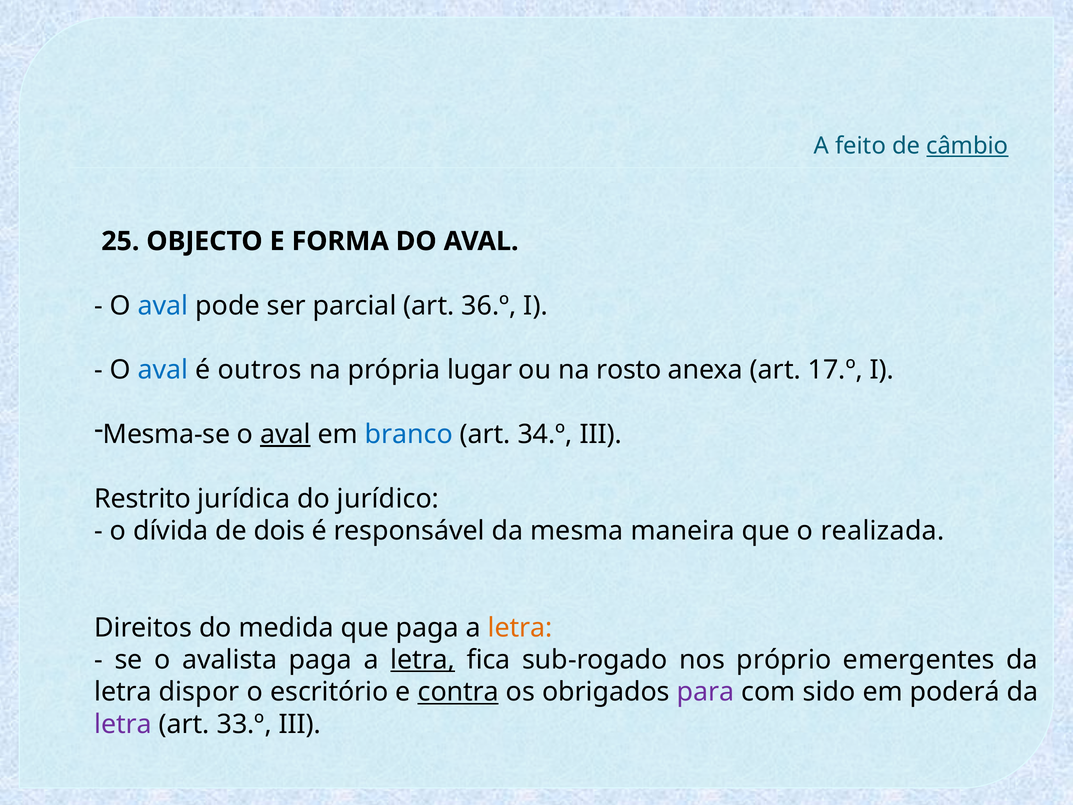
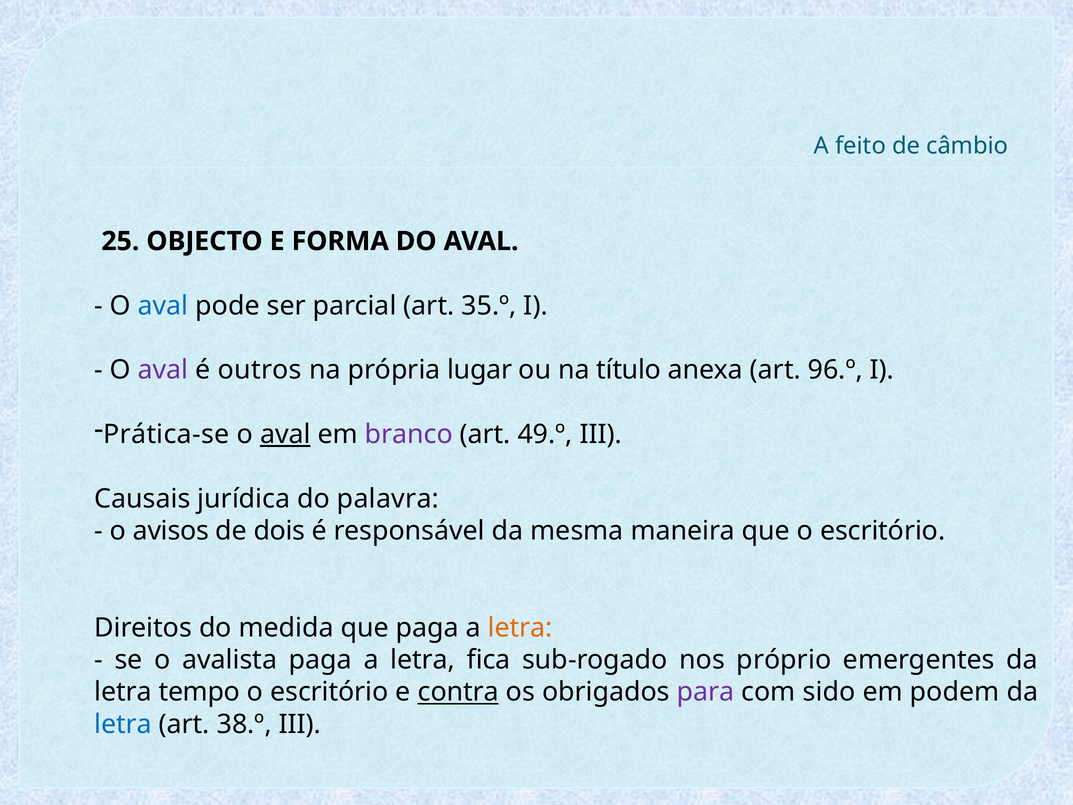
câmbio underline: present -> none
36.º: 36.º -> 35.º
aval at (163, 370) colour: blue -> purple
rosto: rosto -> título
17.º: 17.º -> 96.º
Mesma-se: Mesma-se -> Prática-se
branco colour: blue -> purple
34.º: 34.º -> 49.º
Restrito: Restrito -> Causais
jurídico: jurídico -> palavra
dívida: dívida -> avisos
que o realizada: realizada -> escritório
letra at (423, 660) underline: present -> none
dispor: dispor -> tempo
poderá: poderá -> podem
letra at (123, 724) colour: purple -> blue
33.º: 33.º -> 38.º
